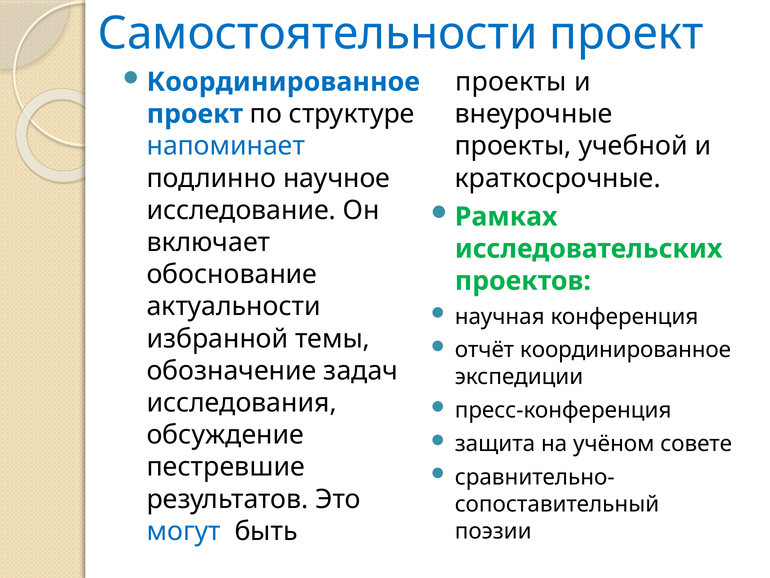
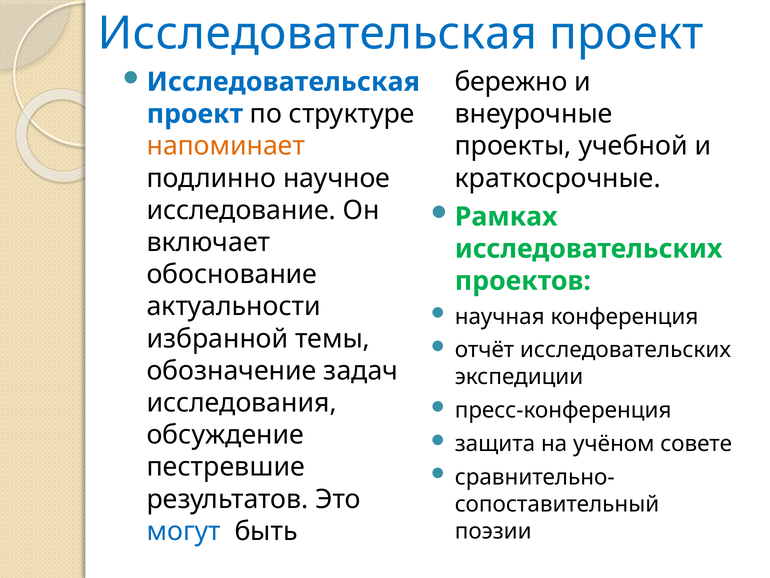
Самостоятельности at (318, 33): Самостоятельности -> Исследовательская
Координированное at (283, 82): Координированное -> Исследовательская
проекты at (511, 82): проекты -> бережно
напоминает colour: blue -> orange
отчёт координированное: координированное -> исследовательских
